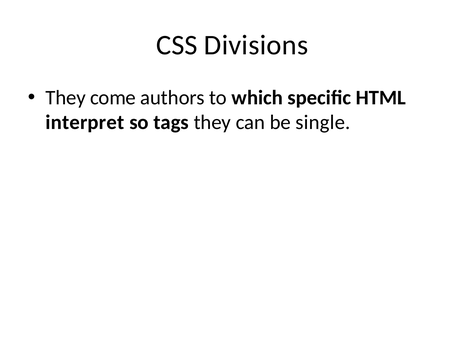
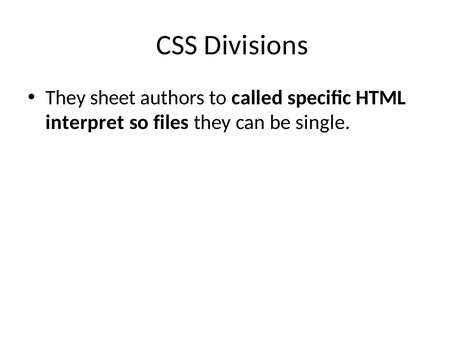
come: come -> sheet
which: which -> called
tags: tags -> files
